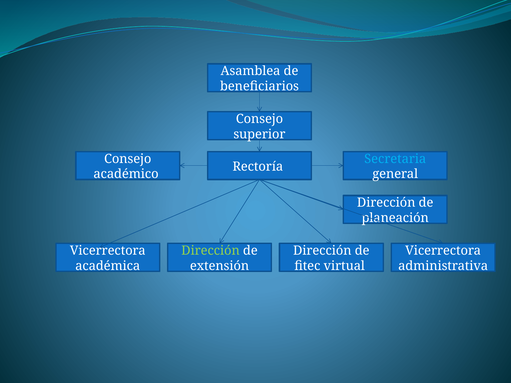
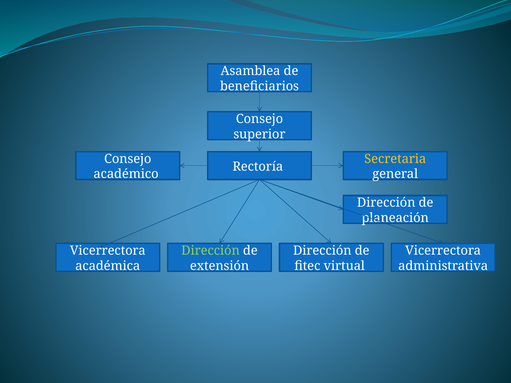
Secretaria colour: light blue -> yellow
